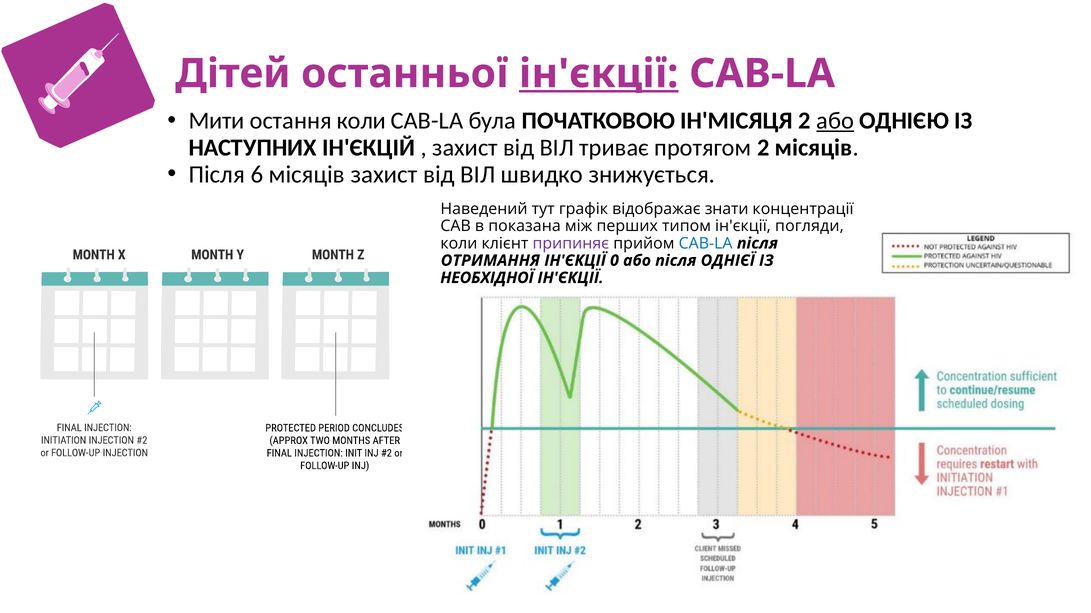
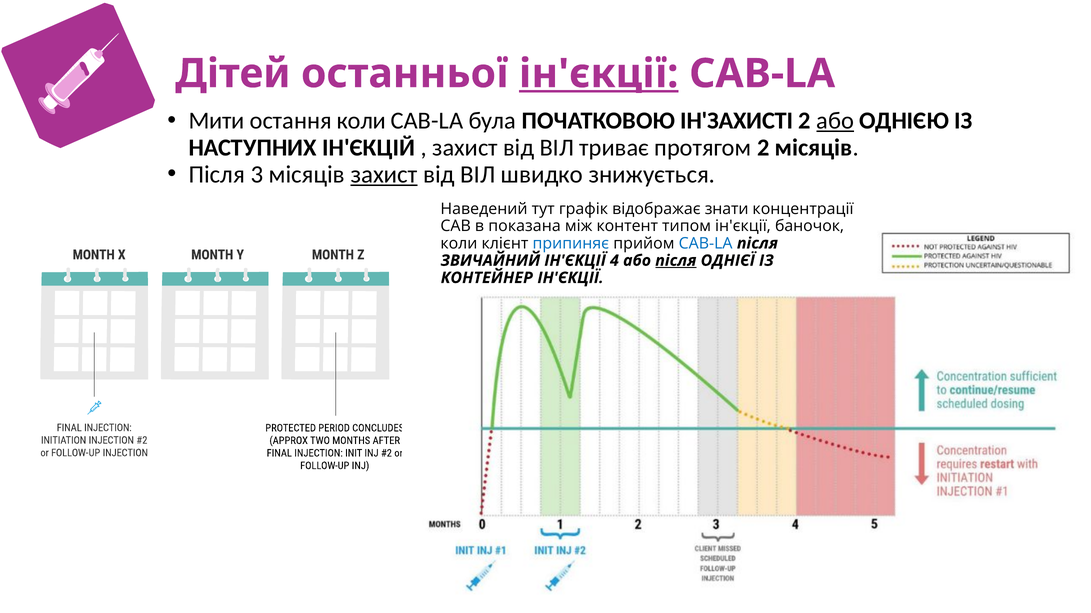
ІН'МІСЯЦЯ: ІН'МІСЯЦЯ -> ІН'ЗАХИСТІ
6: 6 -> 3
захист at (384, 175) underline: none -> present
перших: перших -> контент
погляди: погляди -> баночок
припиняє colour: purple -> blue
ОТРИМАННЯ: ОТРИМАННЯ -> ЗВИЧАЙНИЙ
0: 0 -> 4
після at (676, 261) underline: none -> present
НЕОБХІДНОЇ: НЕОБХІДНОЇ -> КОНТЕЙНЕР
